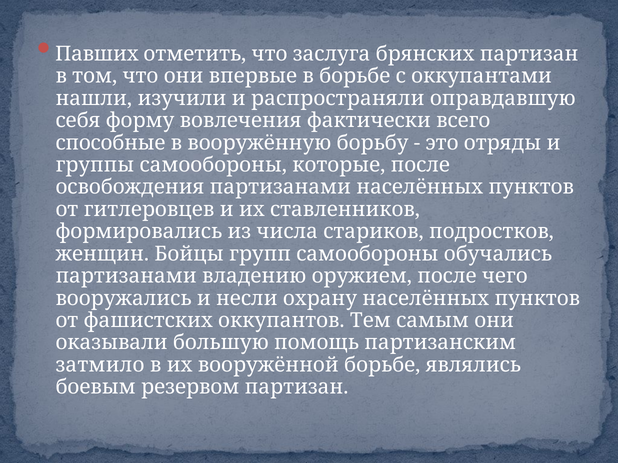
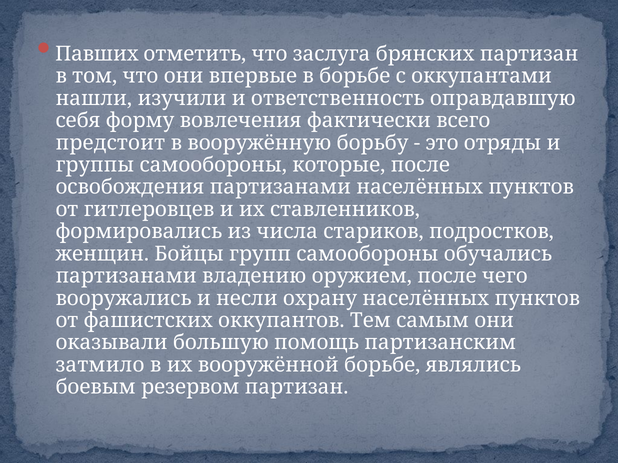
распространяли: распространяли -> ответственность
способные: способные -> предстоит
